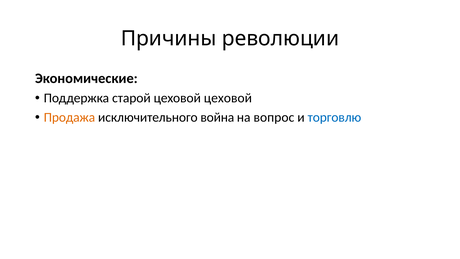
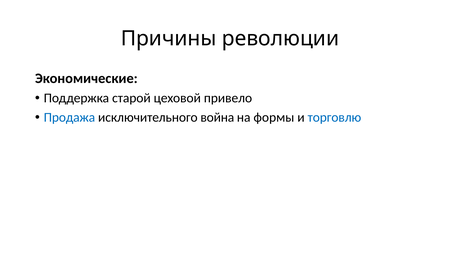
цеховой цеховой: цеховой -> привело
Продажа colour: orange -> blue
вопрос: вопрос -> формы
